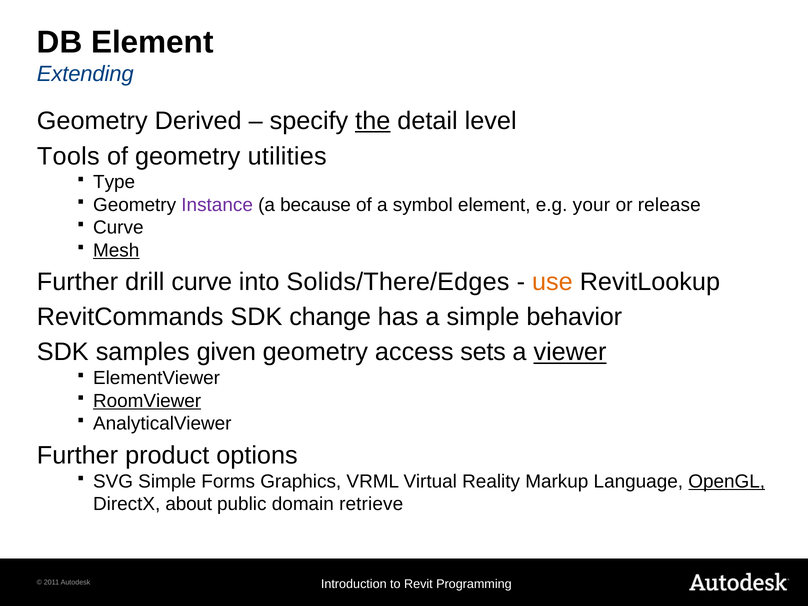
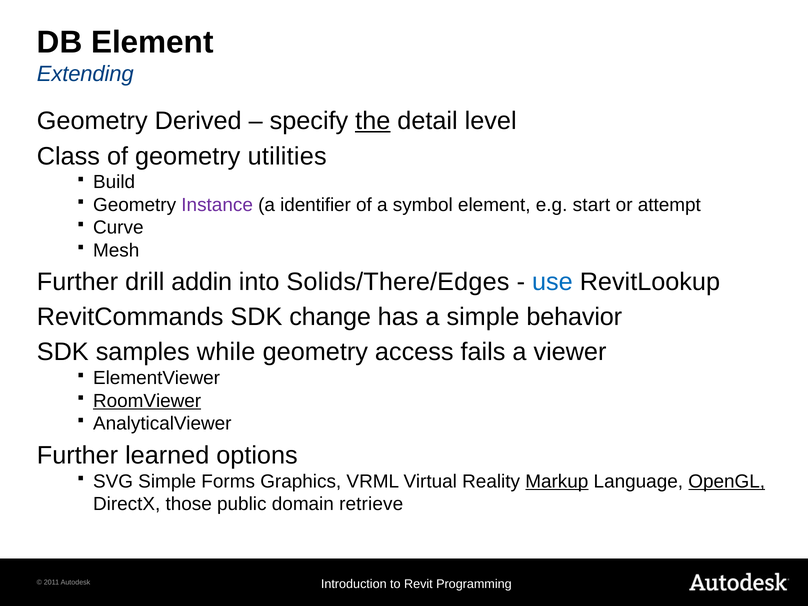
Tools: Tools -> Class
Type: Type -> Build
because: because -> identifier
your: your -> start
release: release -> attempt
Mesh underline: present -> none
drill curve: curve -> addin
use colour: orange -> blue
given: given -> while
sets: sets -> fails
viewer underline: present -> none
product: product -> learned
Markup underline: none -> present
about: about -> those
